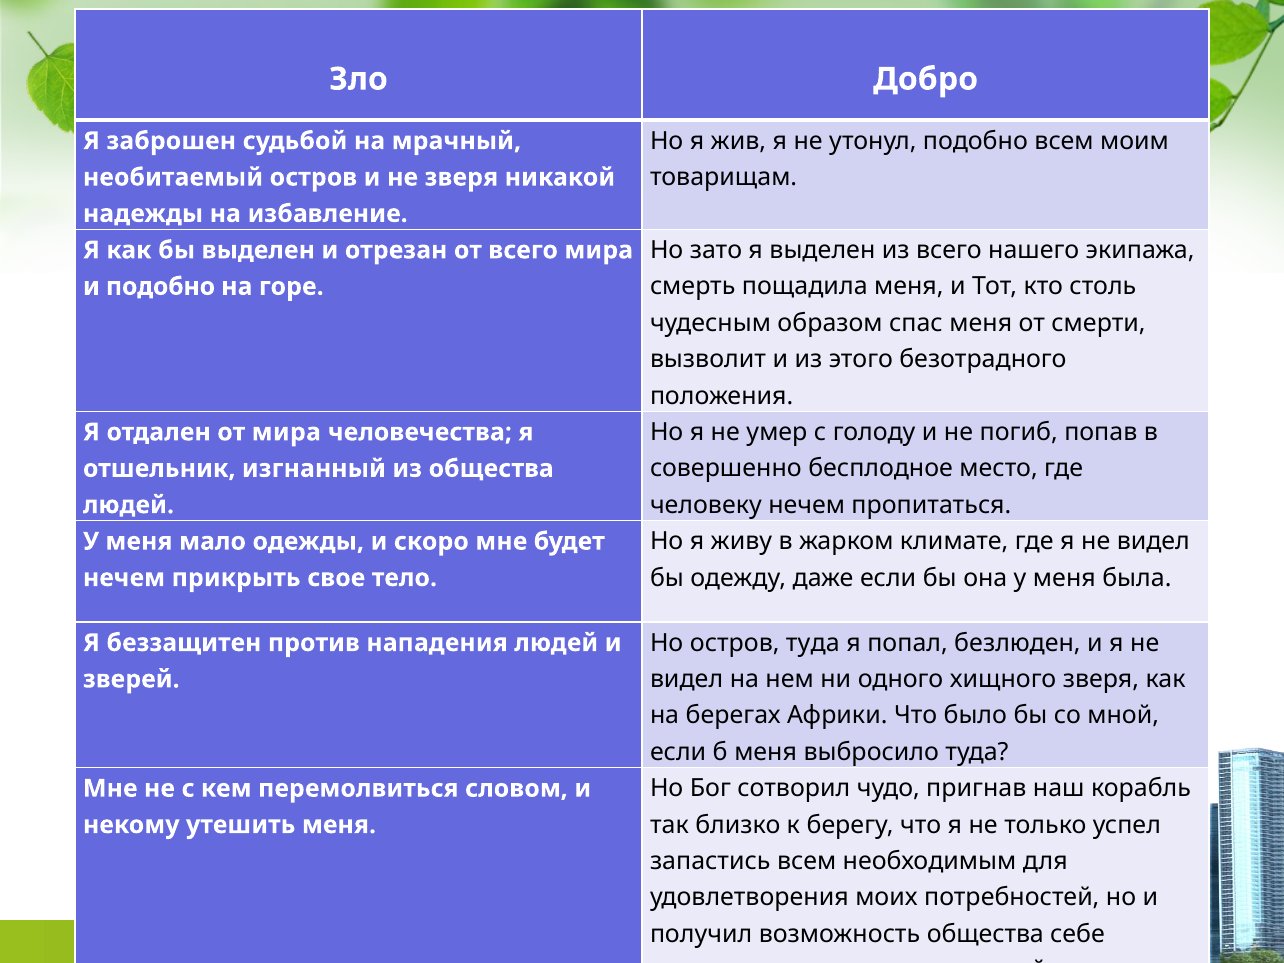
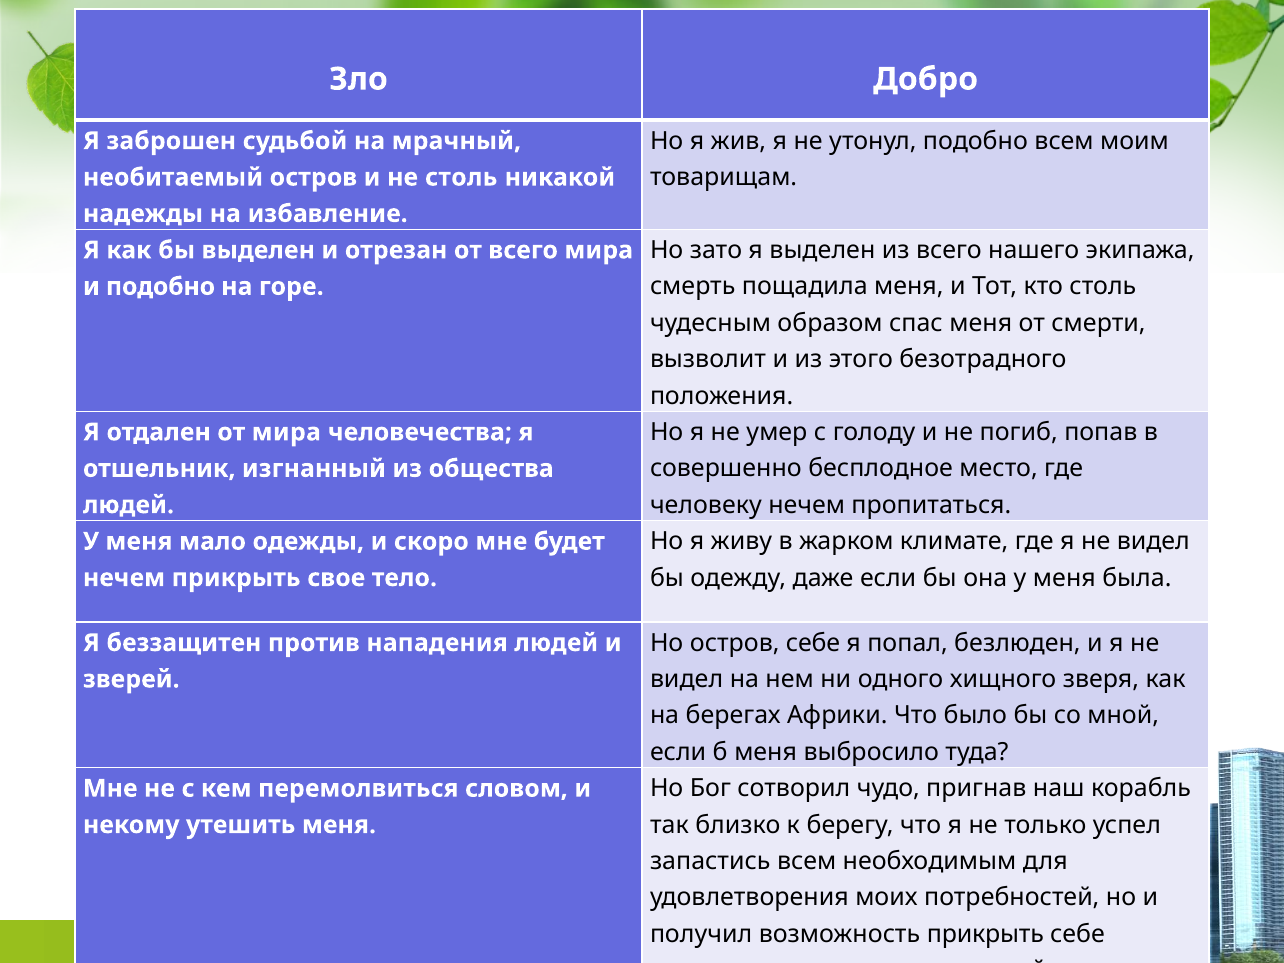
не зверя: зверя -> столь
остров туда: туда -> себе
возможность общества: общества -> прикрыть
